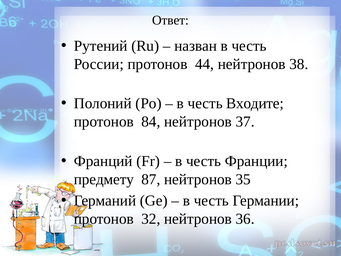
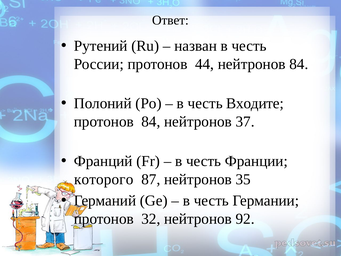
нейтронов 38: 38 -> 84
предмету: предмету -> которого
36: 36 -> 92
